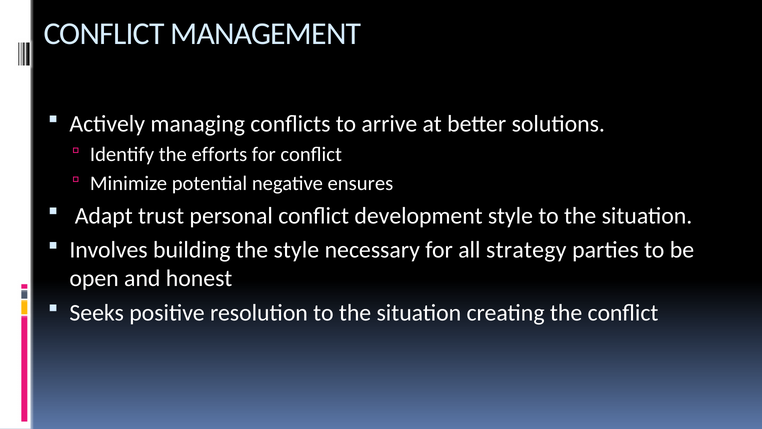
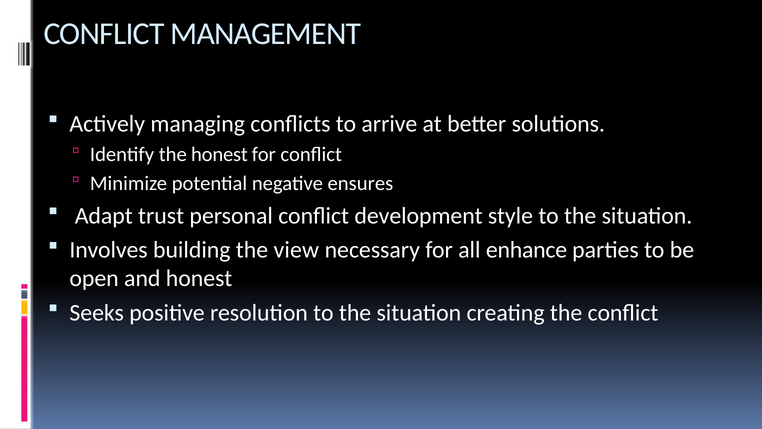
the efforts: efforts -> honest
the style: style -> view
strategy: strategy -> enhance
